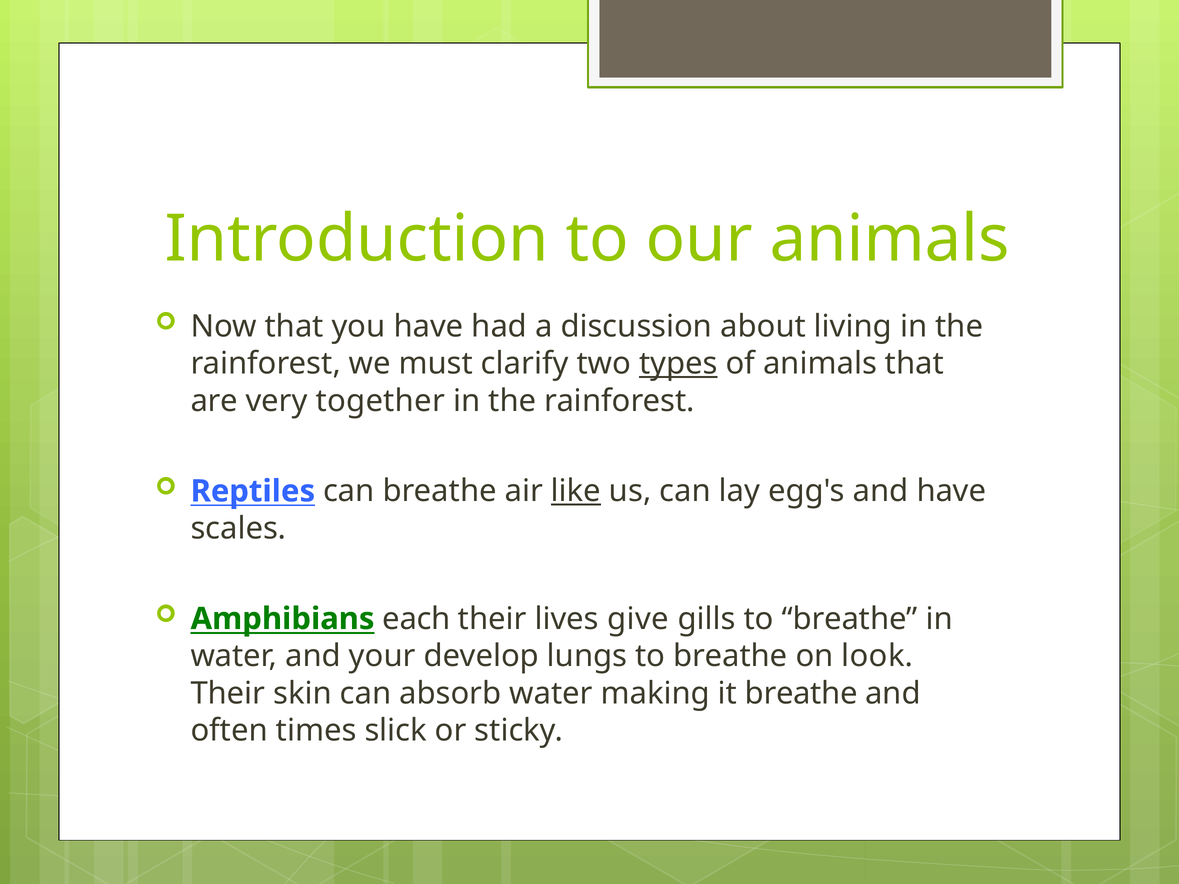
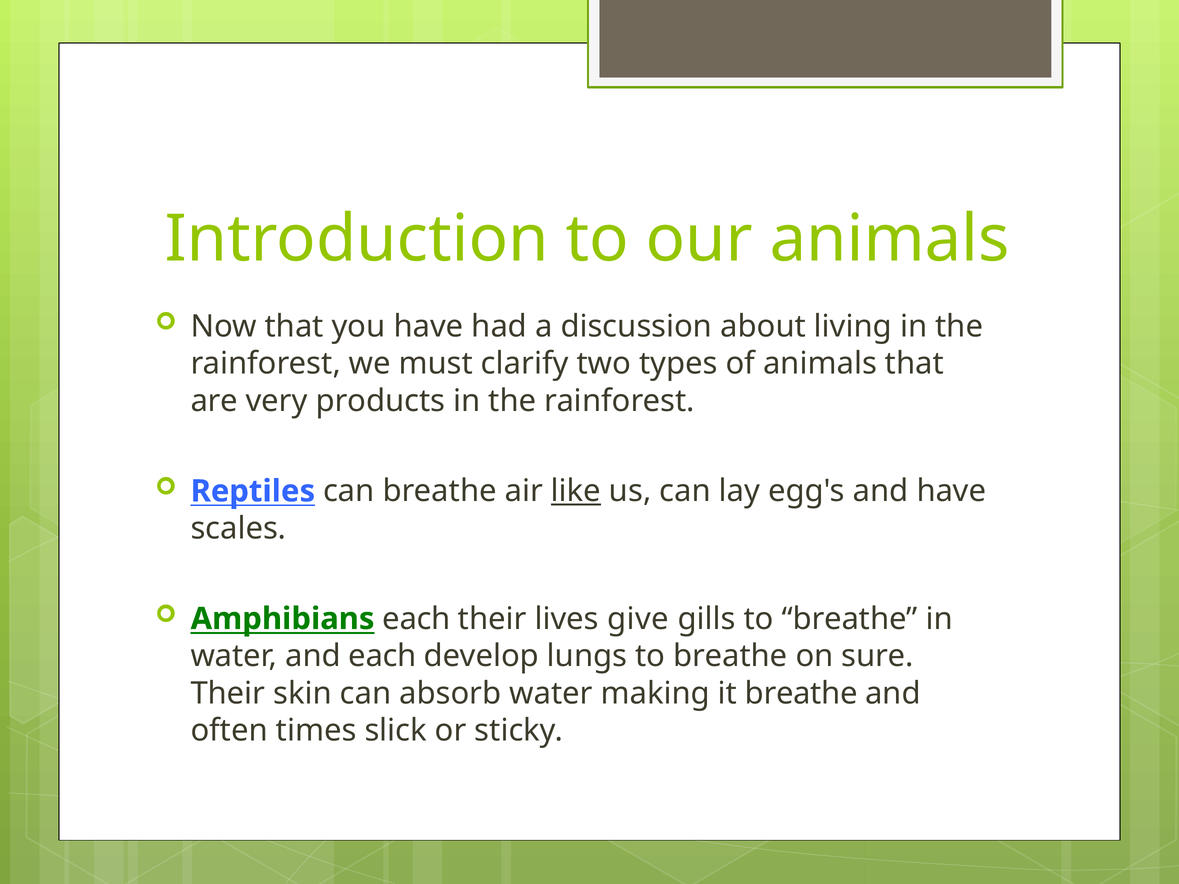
types underline: present -> none
together: together -> products
and your: your -> each
look: look -> sure
